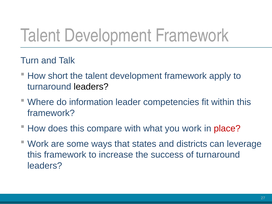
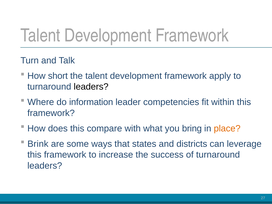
you work: work -> bring
place colour: red -> orange
Work at (38, 144): Work -> Brink
